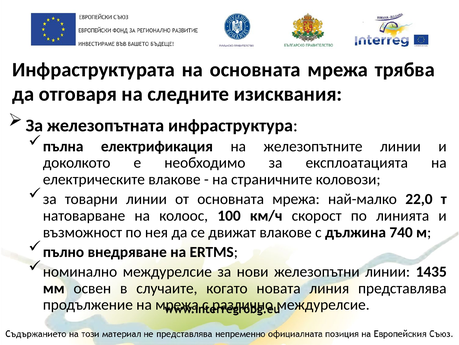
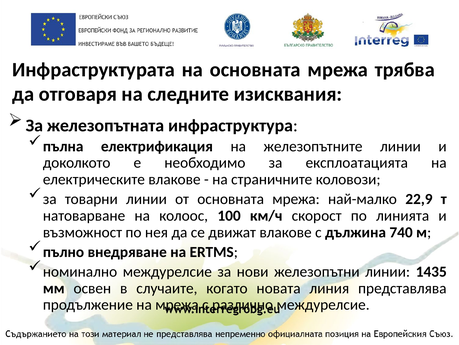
22,0: 22,0 -> 22,9
